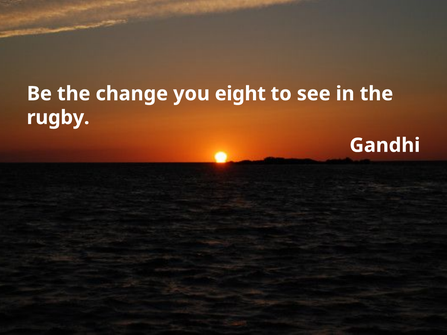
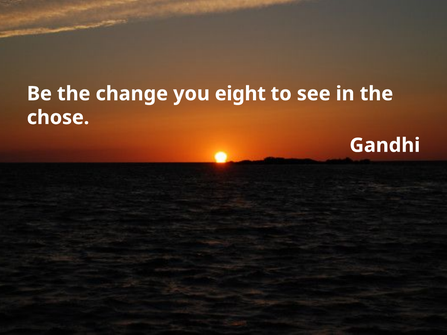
rugby: rugby -> chose
